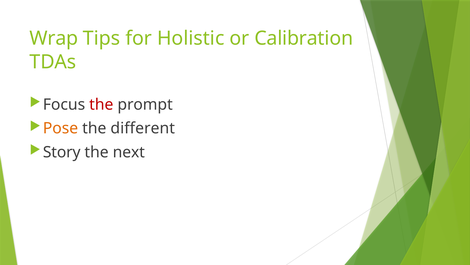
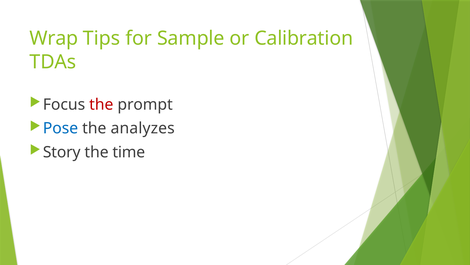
Holistic: Holistic -> Sample
Pose colour: orange -> blue
different: different -> analyzes
next: next -> time
